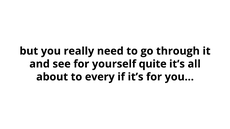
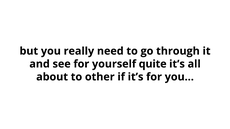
every: every -> other
